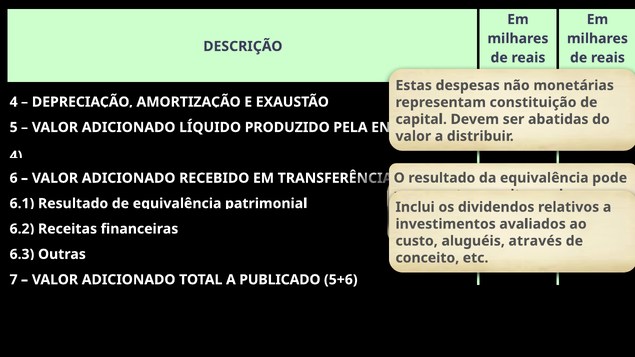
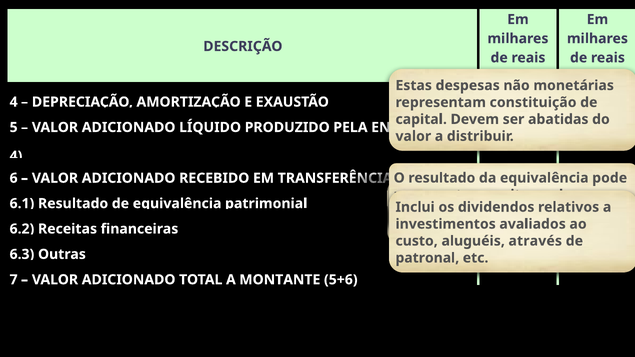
conceito: conceito -> patronal
PUBLICADO: PUBLICADO -> MONTANTE
